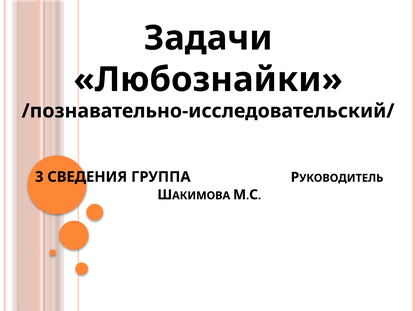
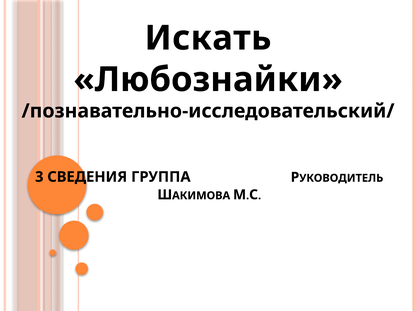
Задачи: Задачи -> Искать
